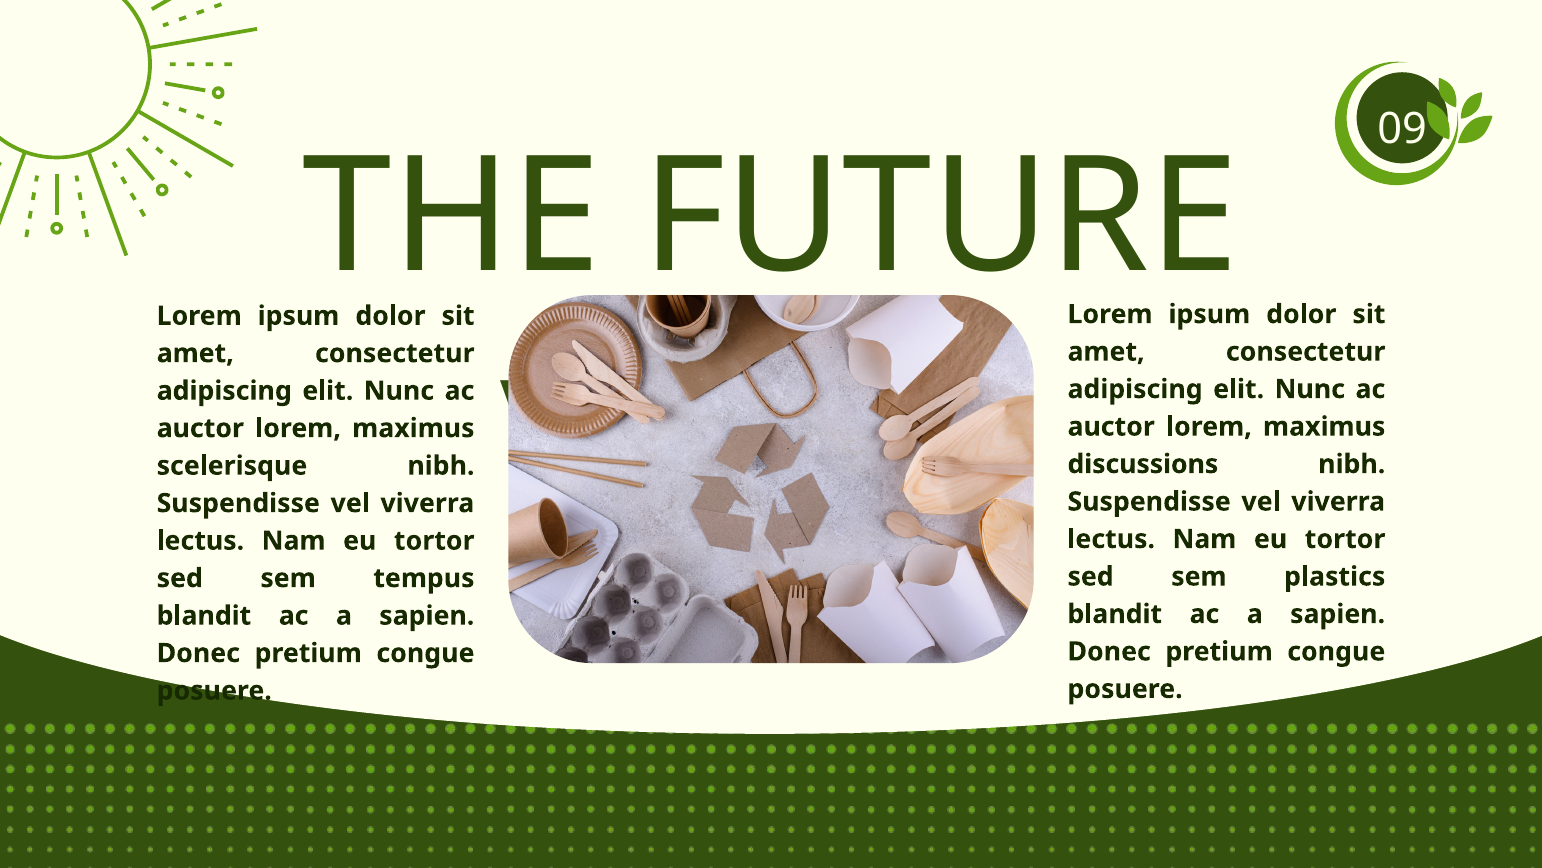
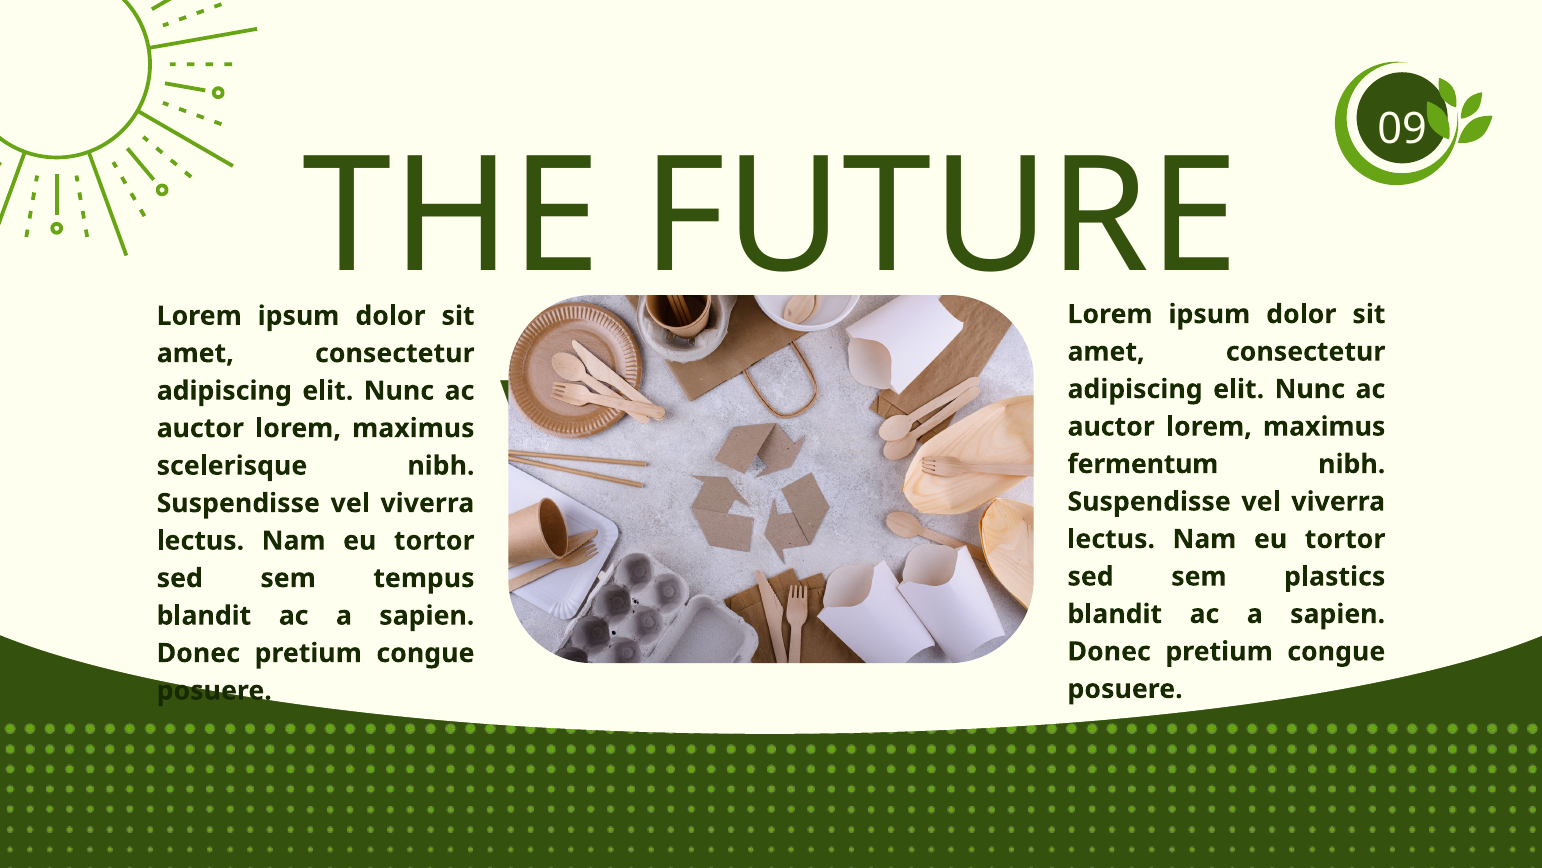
discussions: discussions -> fermentum
